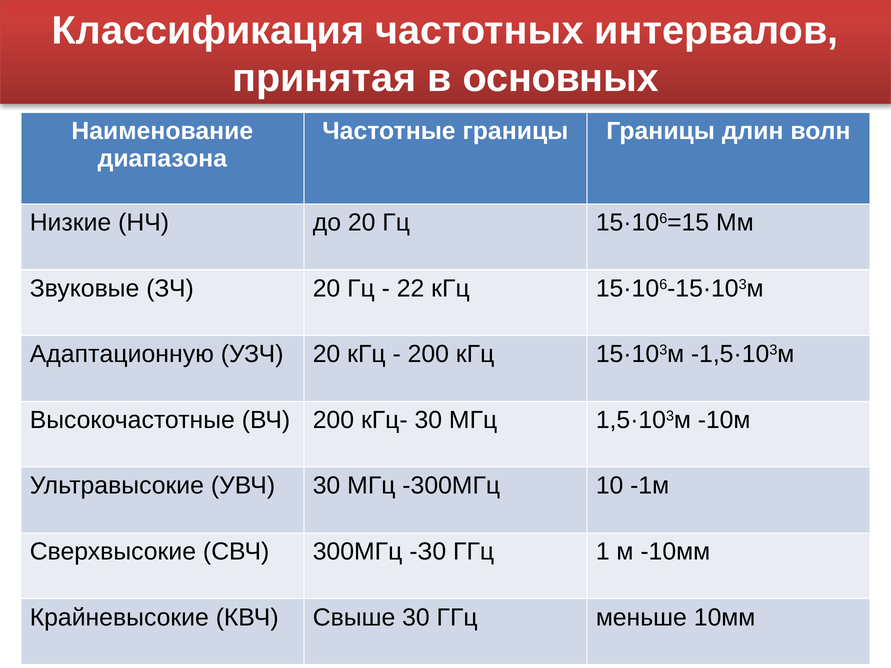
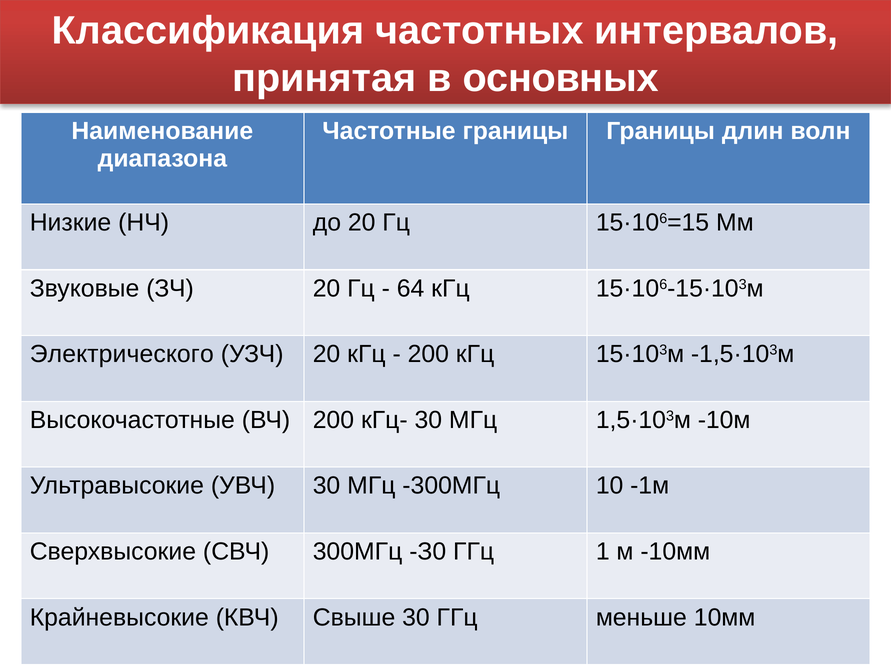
22: 22 -> 64
Адаптационную: Адаптационную -> Электрического
